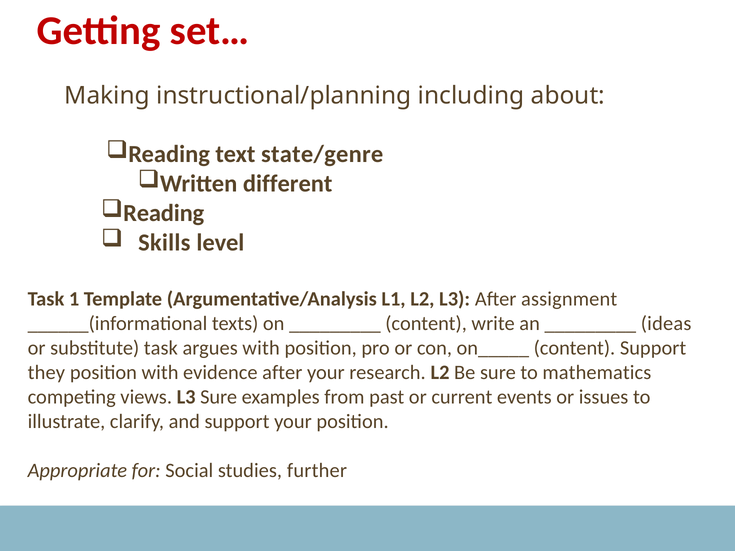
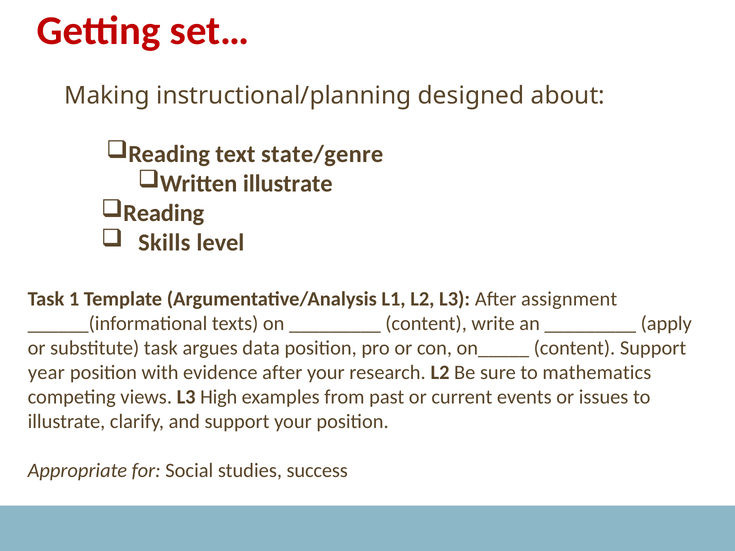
including: including -> designed
Written different: different -> illustrate
ideas: ideas -> apply
argues with: with -> data
they: they -> year
L3 Sure: Sure -> High
further: further -> success
